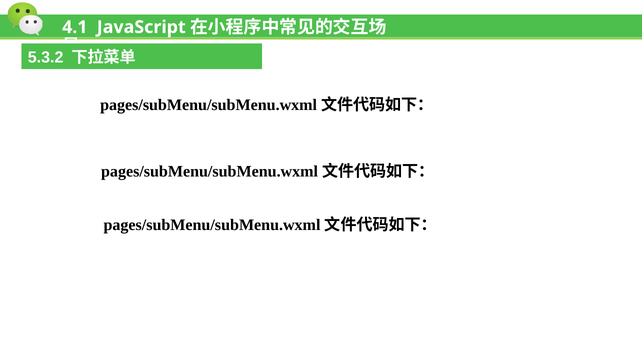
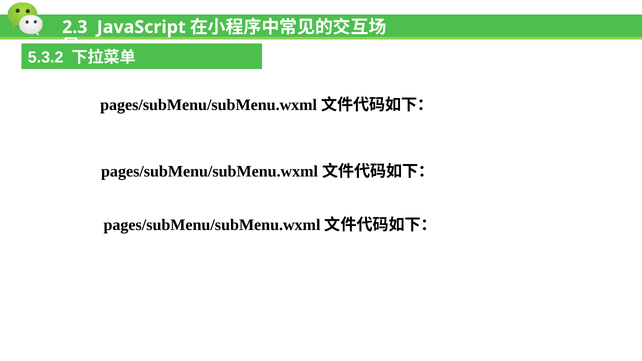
4.1: 4.1 -> 2.3
